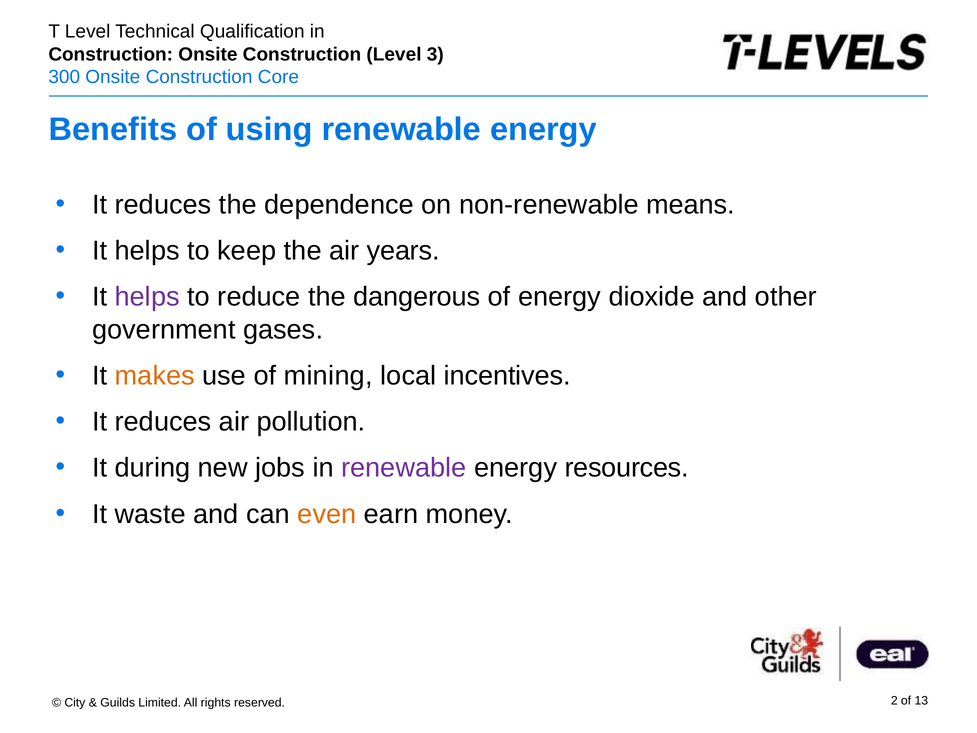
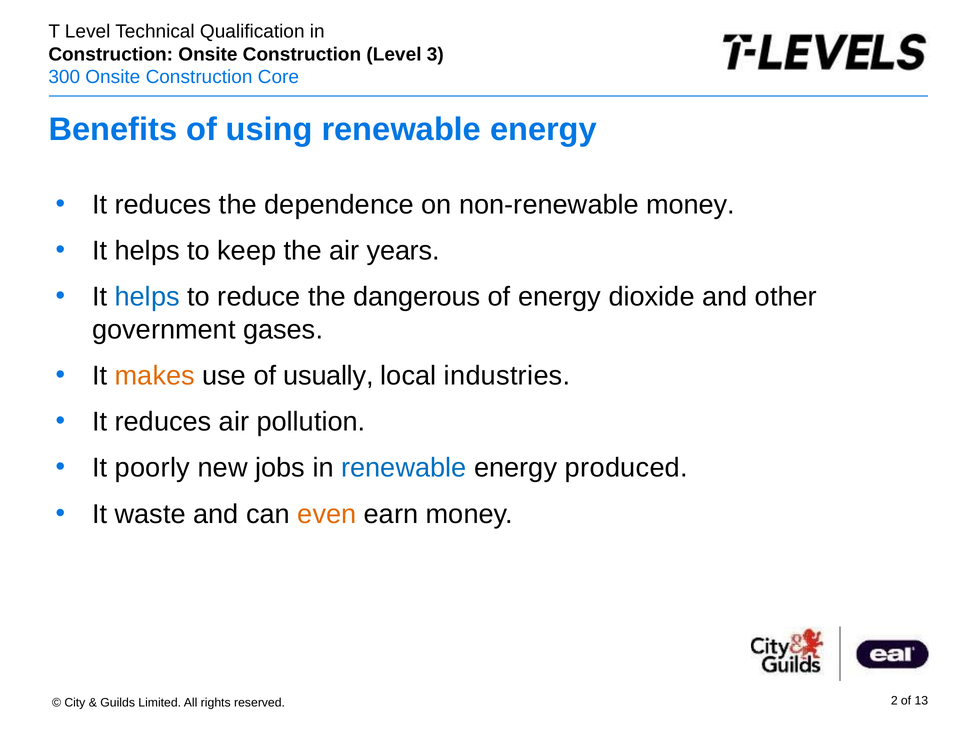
non-renewable means: means -> money
helps at (147, 297) colour: purple -> blue
mining: mining -> usually
incentives: incentives -> industries
during: during -> poorly
renewable at (404, 468) colour: purple -> blue
resources: resources -> produced
